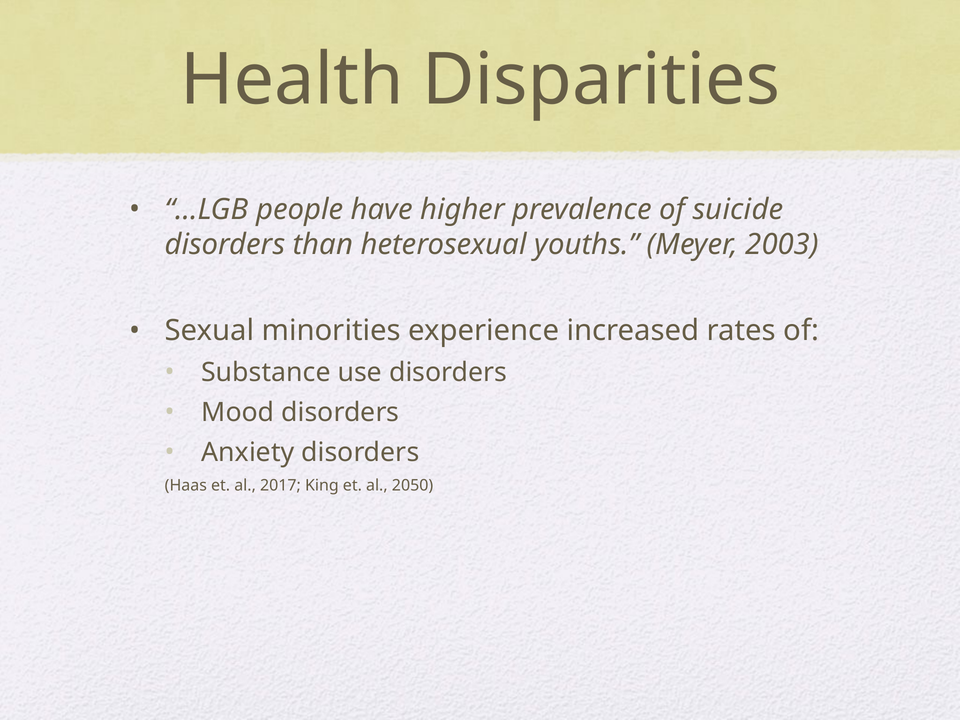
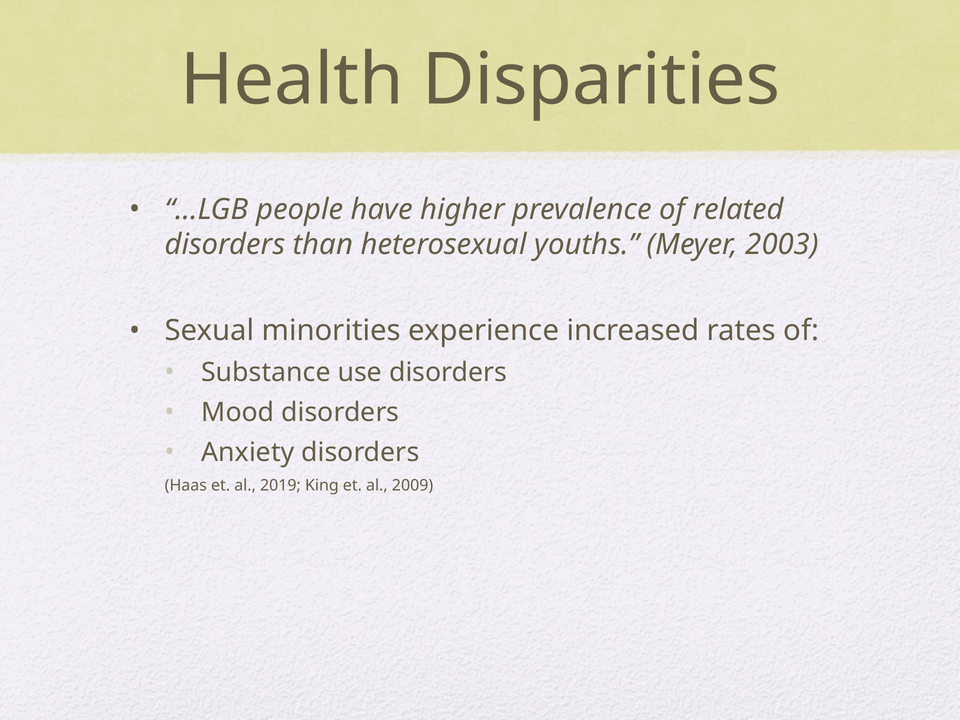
suicide: suicide -> related
2017: 2017 -> 2019
2050: 2050 -> 2009
